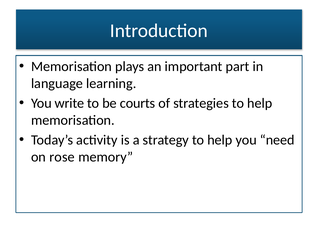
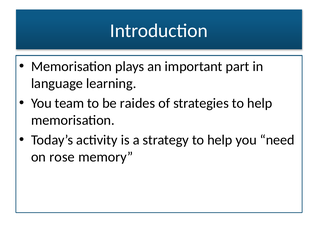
write: write -> team
courts: courts -> raides
